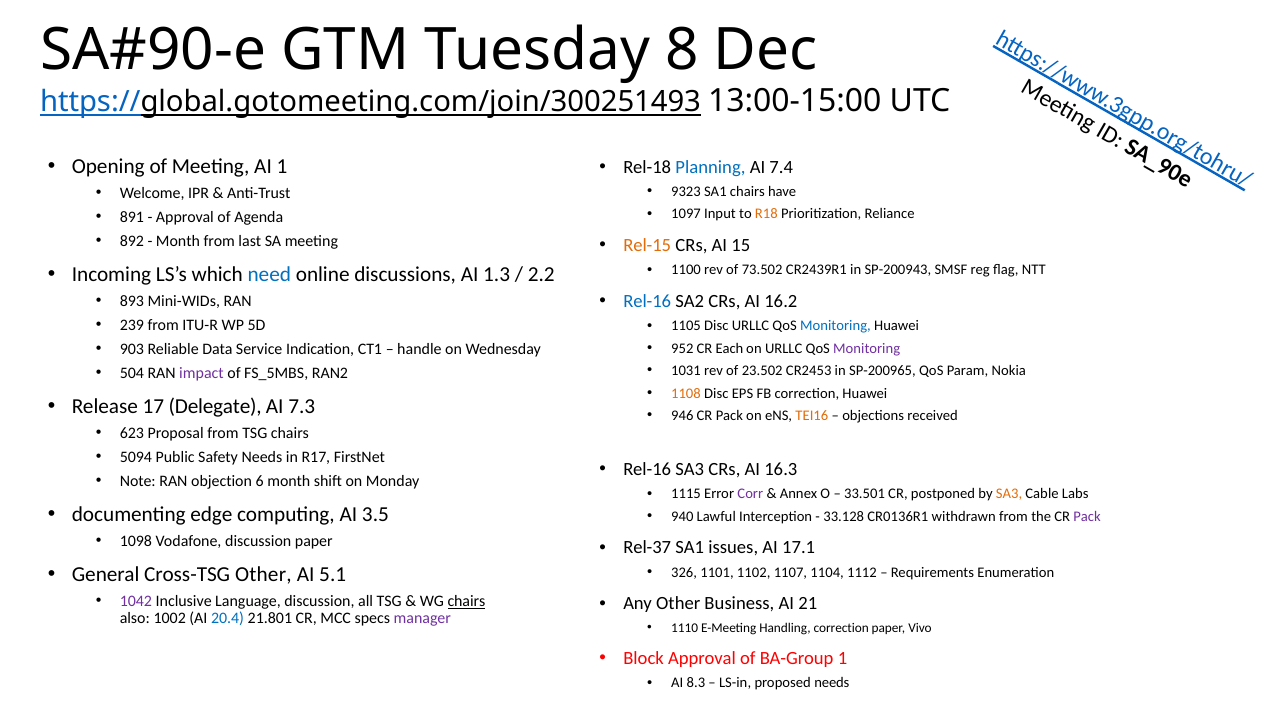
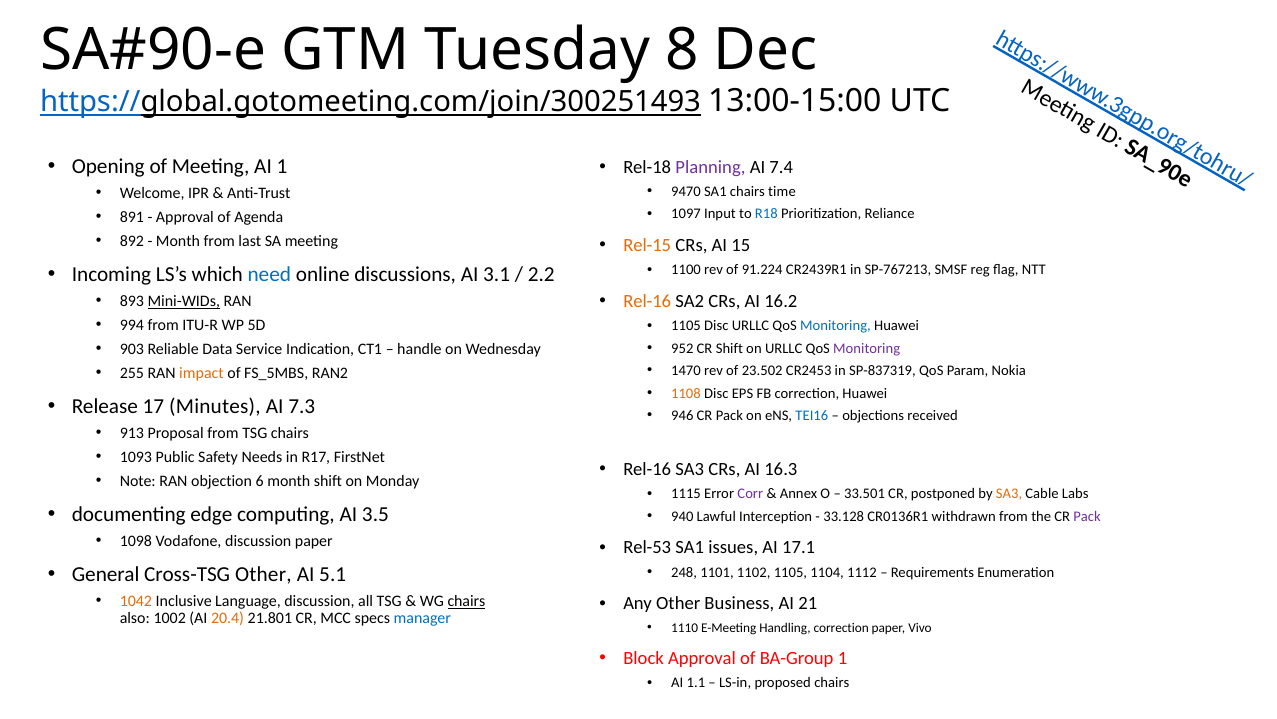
Planning colour: blue -> purple
9323: 9323 -> 9470
have: have -> time
R18 colour: orange -> blue
73.502: 73.502 -> 91.224
SP-200943: SP-200943 -> SP-767213
1.3: 1.3 -> 3.1
Rel-16 at (647, 301) colour: blue -> orange
Mini-WIDs underline: none -> present
239: 239 -> 994
CR Each: Each -> Shift
1031: 1031 -> 1470
SP-200965: SP-200965 -> SP-837319
504: 504 -> 255
impact colour: purple -> orange
Delegate: Delegate -> Minutes
TEI16 colour: orange -> blue
623: 623 -> 913
5094: 5094 -> 1093
Rel-37: Rel-37 -> Rel-53
326: 326 -> 248
1102 1107: 1107 -> 1105
1042 colour: purple -> orange
20.4 colour: blue -> orange
manager colour: purple -> blue
8.3: 8.3 -> 1.1
proposed needs: needs -> chairs
